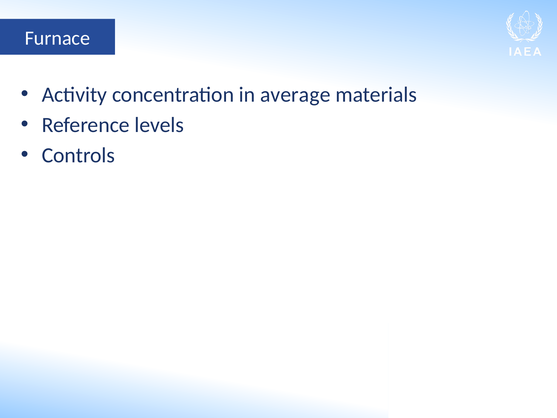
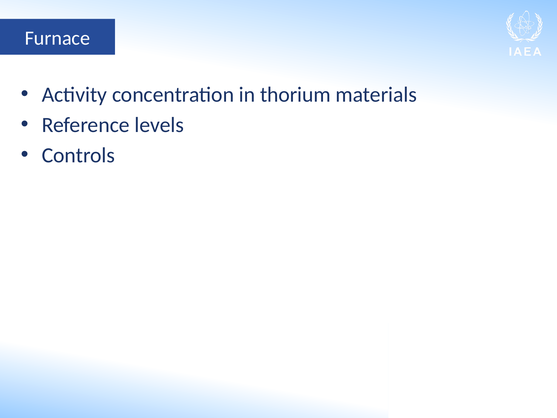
average: average -> thorium
